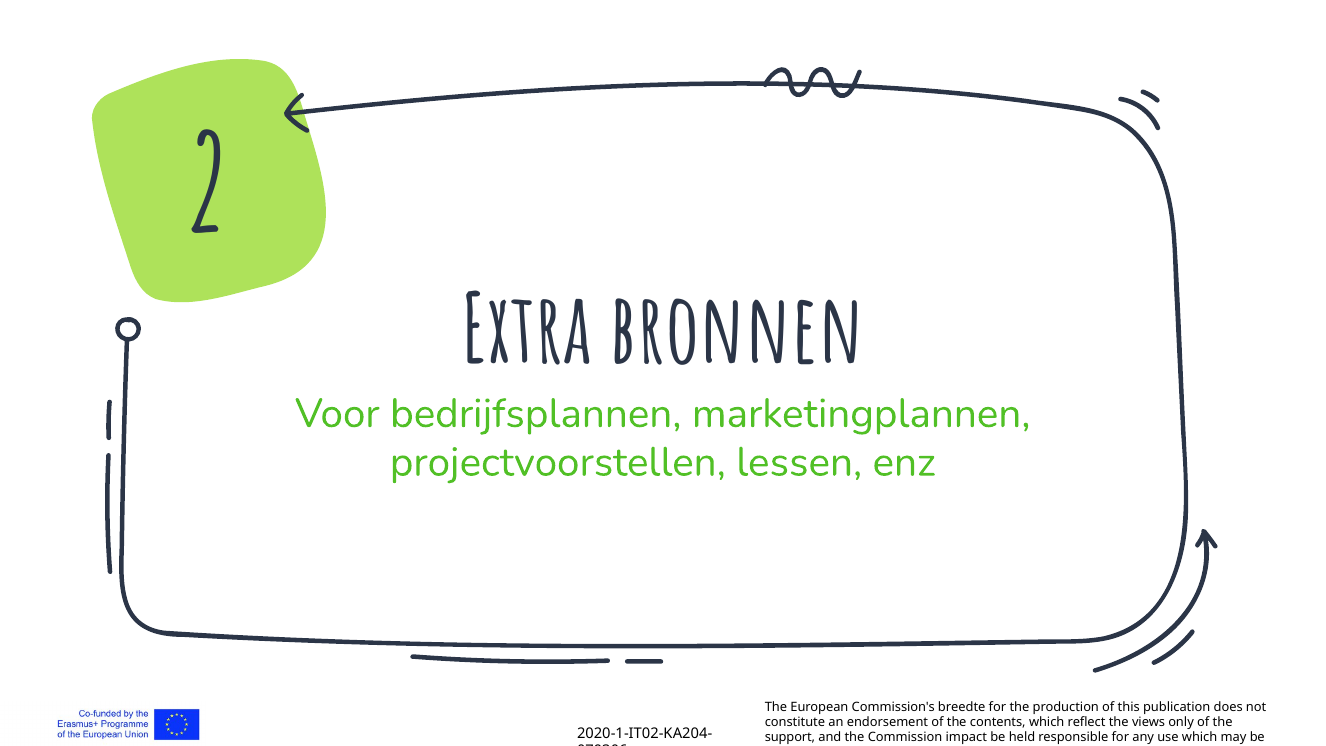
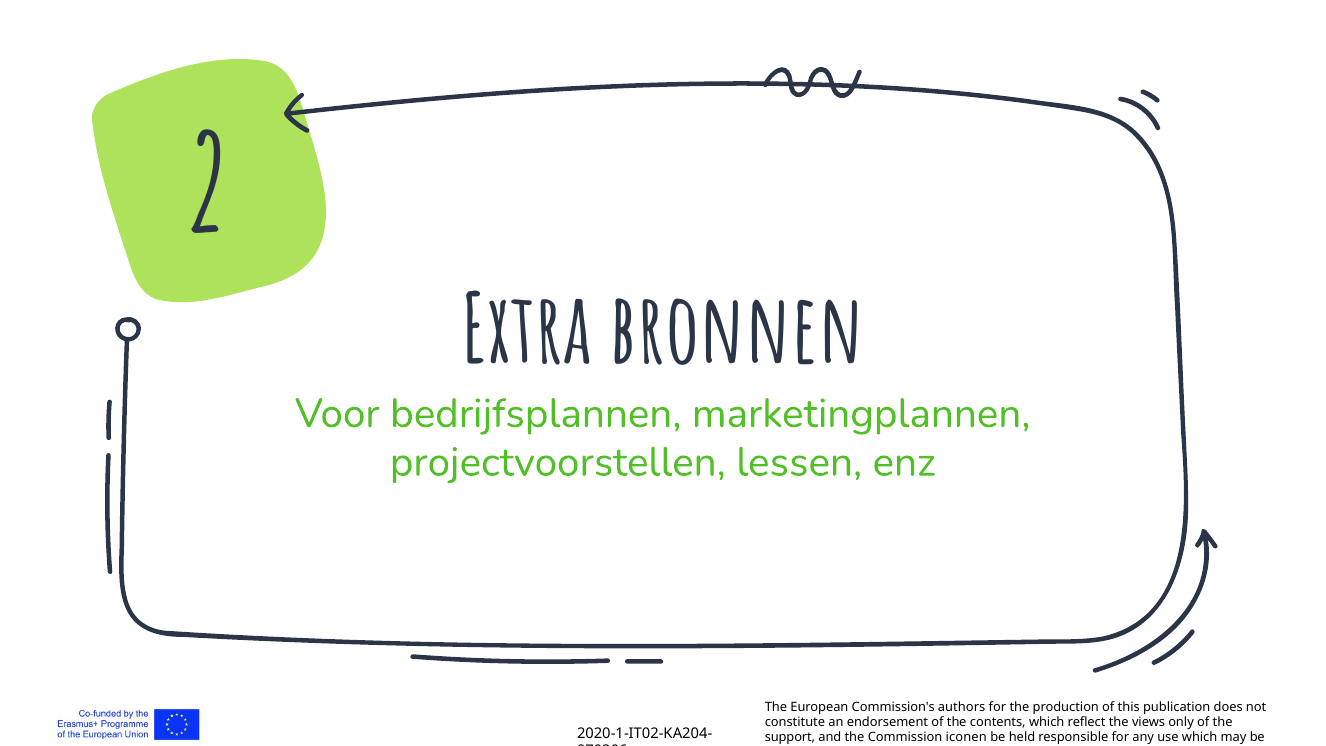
breedte: breedte -> authors
impact: impact -> iconen
